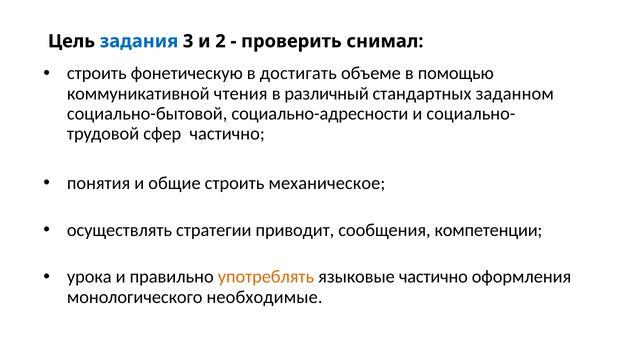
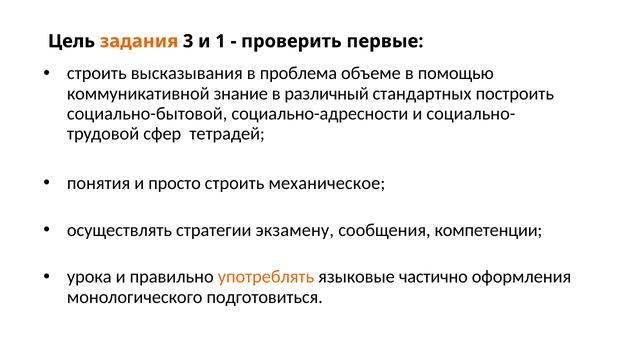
задания colour: blue -> orange
2: 2 -> 1
снимал: снимал -> первые
фонетическую: фонетическую -> высказывания
достигать: достигать -> проблема
чтения: чтения -> знание
заданном: заданном -> построить
сфер частично: частично -> тетрадей
общие: общие -> просто
приводит: приводит -> экзамену
необходимые: необходимые -> подготовиться
